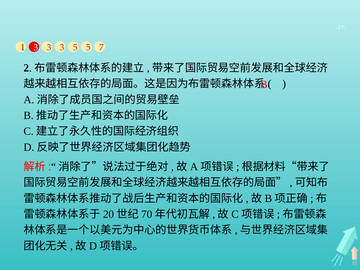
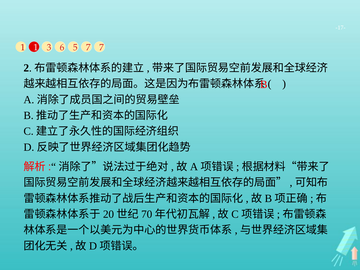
1 3: 3 -> 1
3 at (62, 47): 3 -> 6
5 5: 5 -> 7
